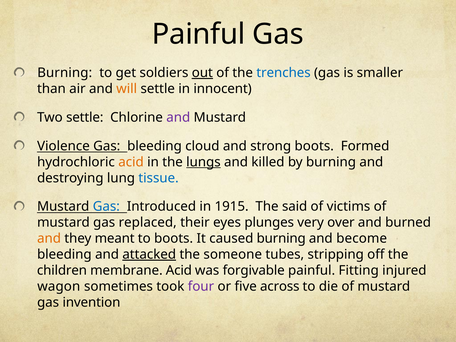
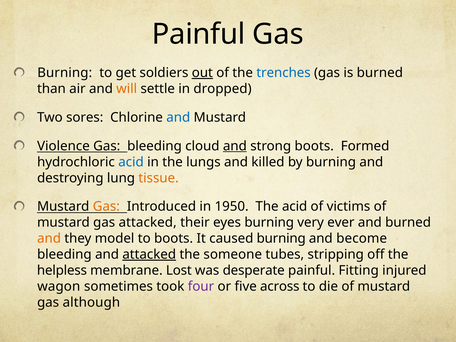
is smaller: smaller -> burned
innocent: innocent -> dropped
Two settle: settle -> sores
and at (178, 117) colour: purple -> blue
and at (235, 146) underline: none -> present
acid at (131, 162) colour: orange -> blue
lungs underline: present -> none
tissue colour: blue -> orange
Gas at (106, 207) colour: blue -> orange
1915: 1915 -> 1950
The said: said -> acid
gas replaced: replaced -> attacked
eyes plunges: plunges -> burning
over: over -> ever
meant: meant -> model
children: children -> helpless
membrane Acid: Acid -> Lost
forgivable: forgivable -> desperate
invention: invention -> although
